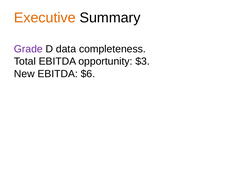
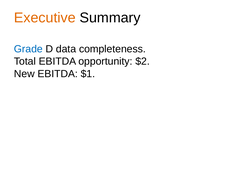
Grade colour: purple -> blue
$3: $3 -> $2
$6: $6 -> $1
